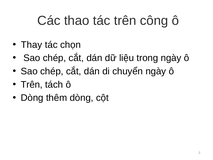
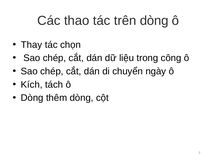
trên công: công -> dòng
trong ngày: ngày -> công
Trên at (32, 84): Trên -> Kích
